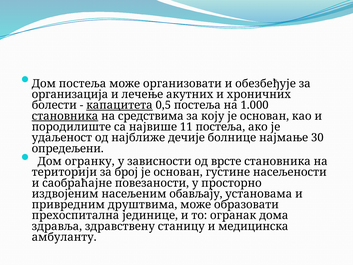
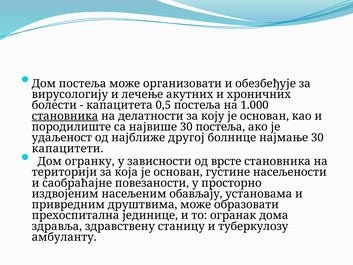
организација: организација -> вирусологију
капацитета underline: present -> none
средствима: средствима -> делатности
највише 11: 11 -> 30
дечије: дечије -> другој
опредељени: опредељени -> капацитети
број: број -> која
медицинска: медицинска -> туберкулозу
